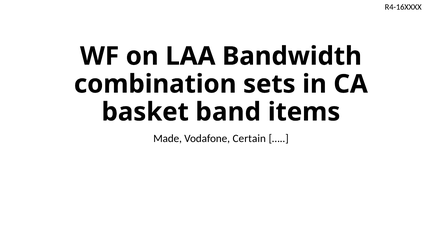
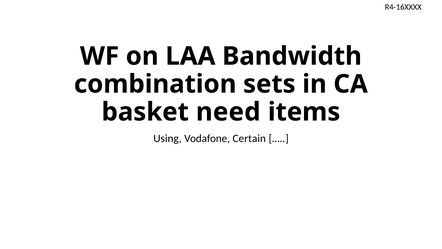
band: band -> need
Made: Made -> Using
